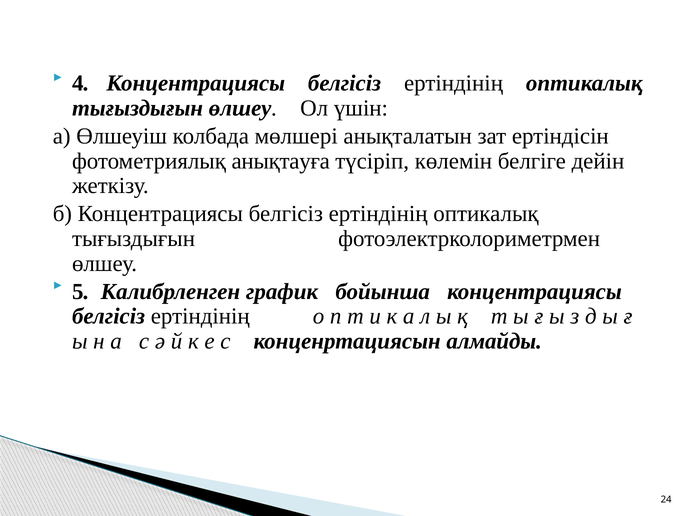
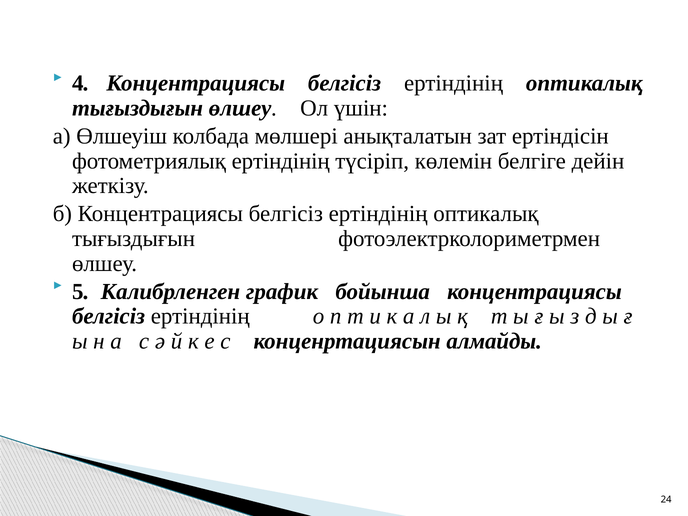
фотометриялық анықтауға: анықтауға -> ертіндінің
